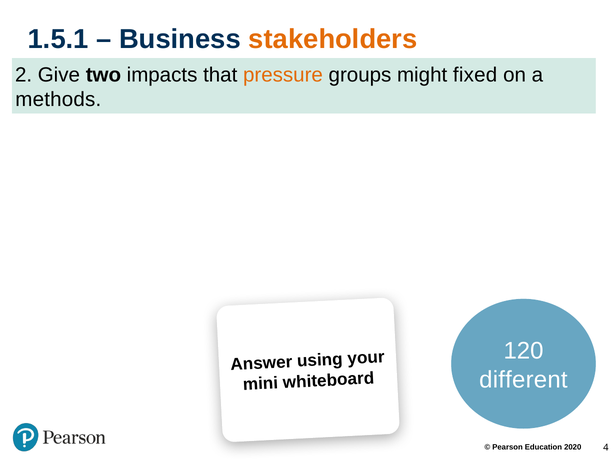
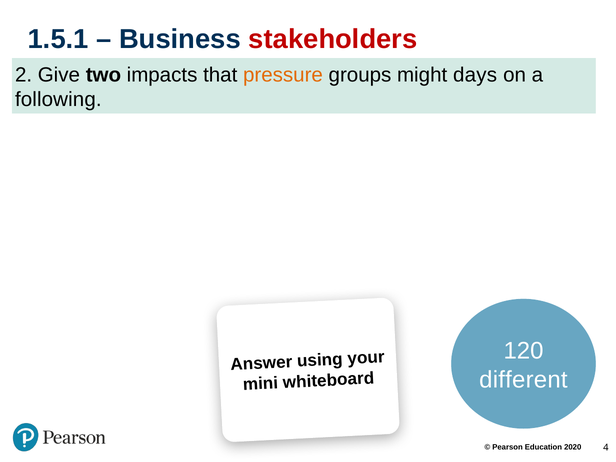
stakeholders colour: orange -> red
fixed: fixed -> days
methods: methods -> following
